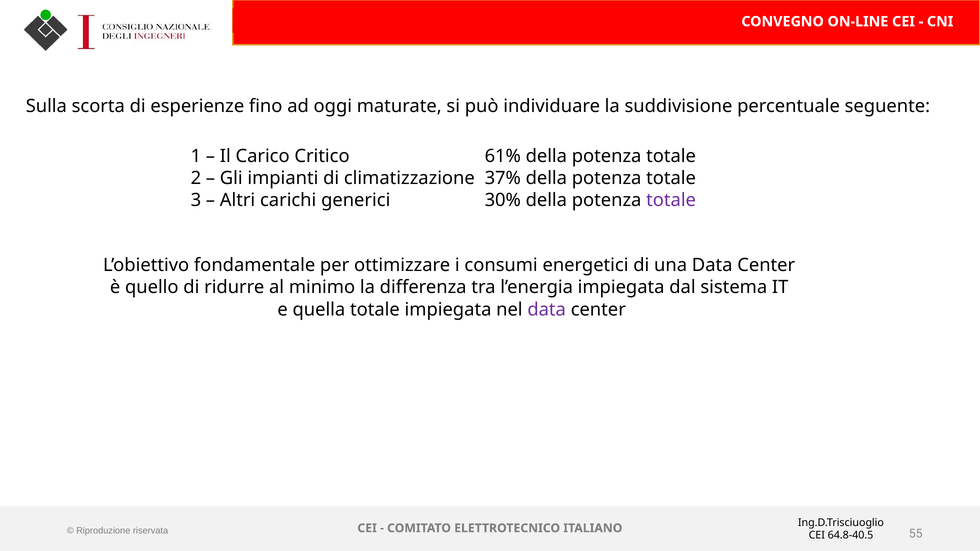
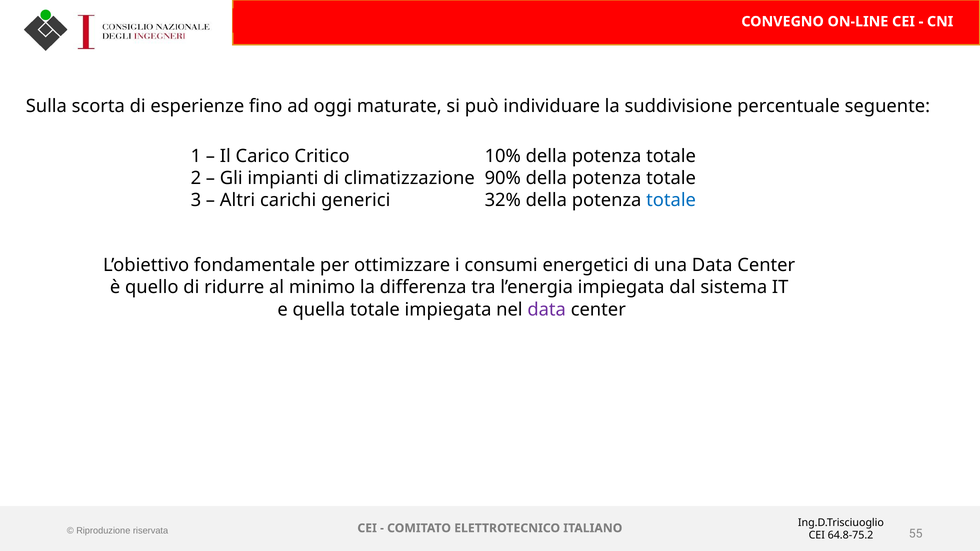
61%: 61% -> 10%
37%: 37% -> 90%
30%: 30% -> 32%
totale at (671, 200) colour: purple -> blue
64.8-40.5: 64.8-40.5 -> 64.8-75.2
